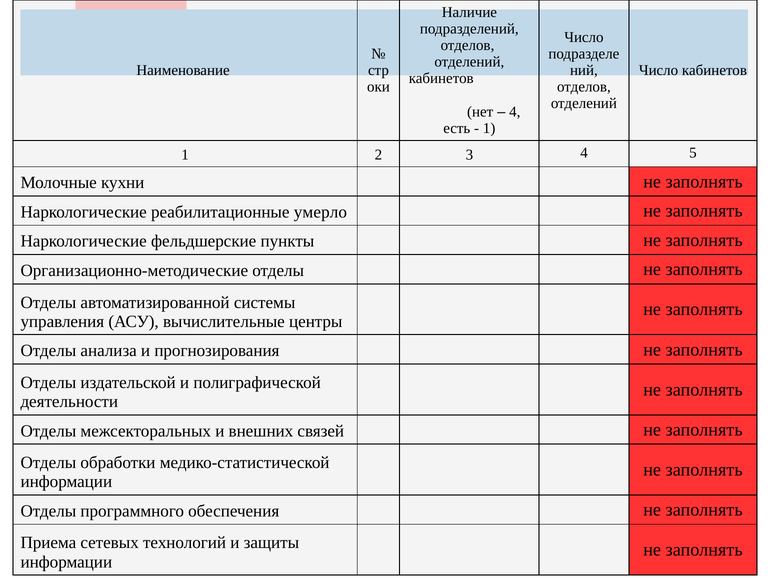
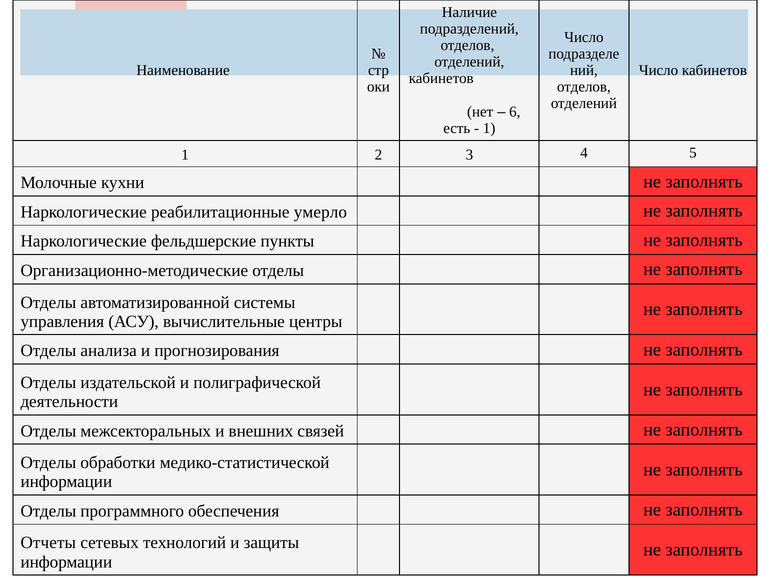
4 at (515, 112): 4 -> 6
Приема: Приема -> Отчеты
